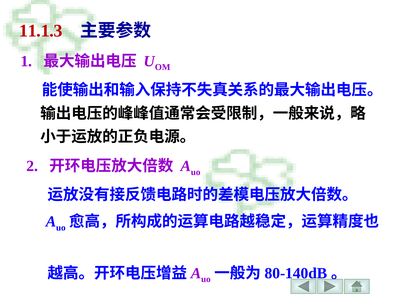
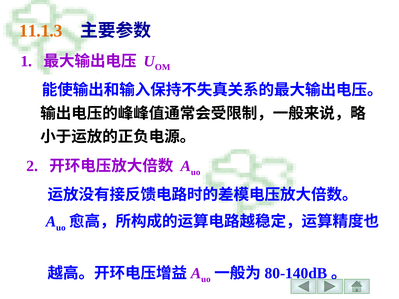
11.1.3 colour: red -> orange
